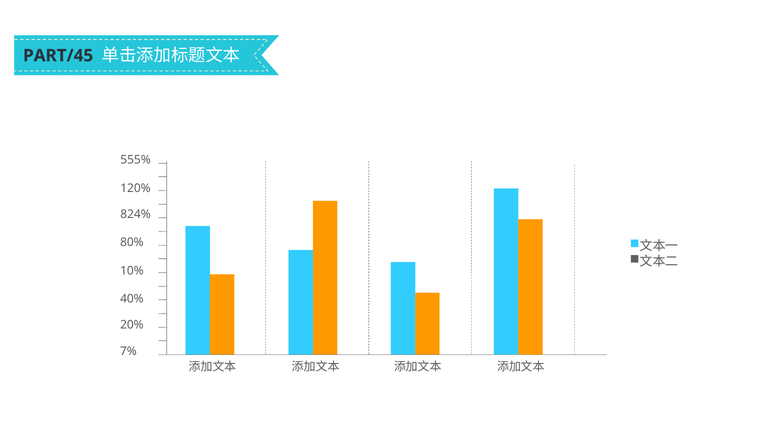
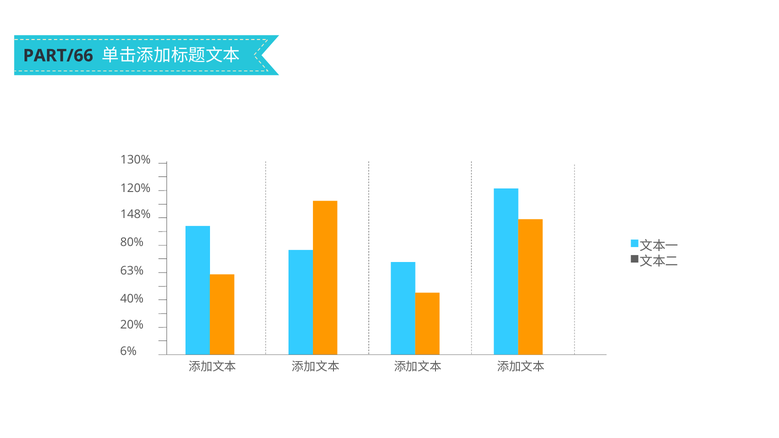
PART/45: PART/45 -> PART/66
555%: 555% -> 130%
824%: 824% -> 148%
10%: 10% -> 63%
7%: 7% -> 6%
